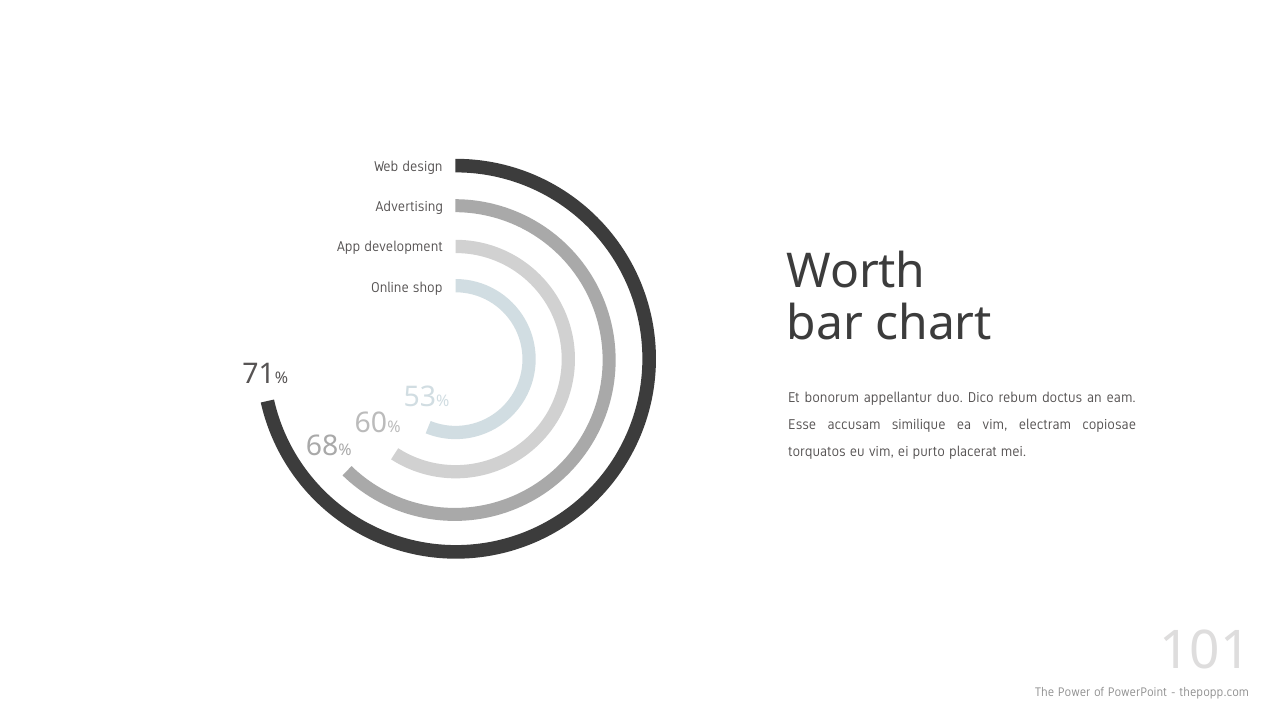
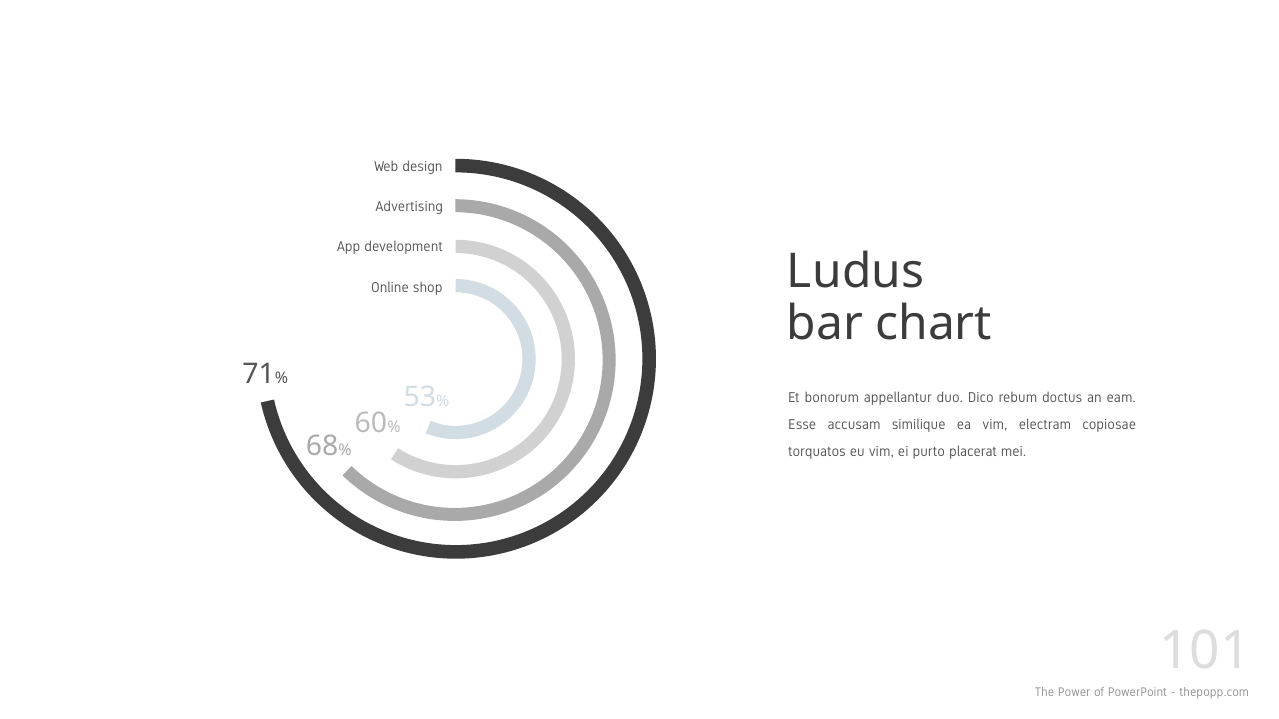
Worth: Worth -> Ludus
